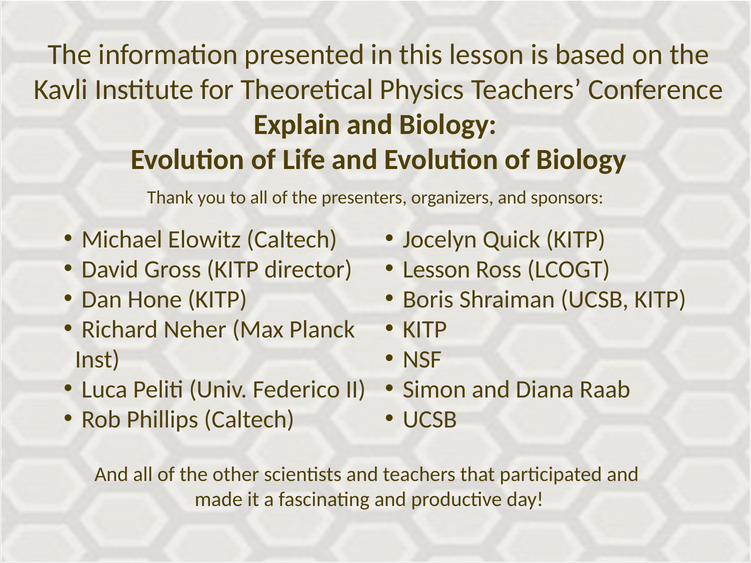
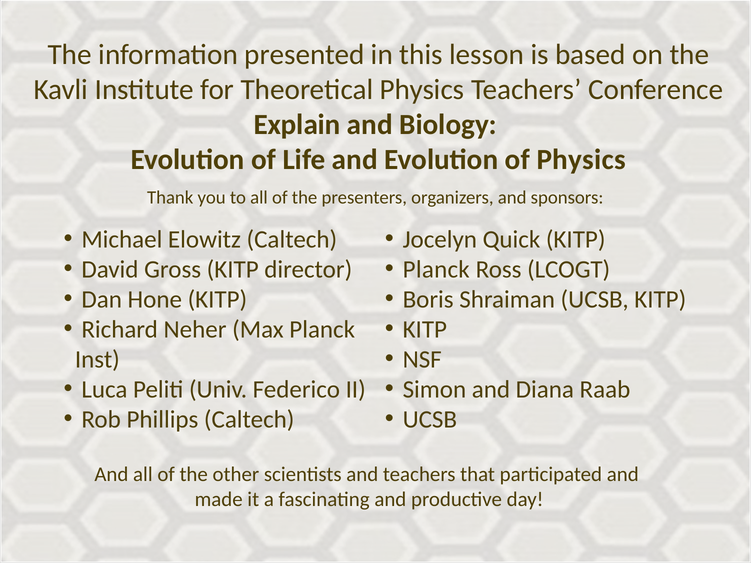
of Biology: Biology -> Physics
Lesson at (436, 270): Lesson -> Planck
